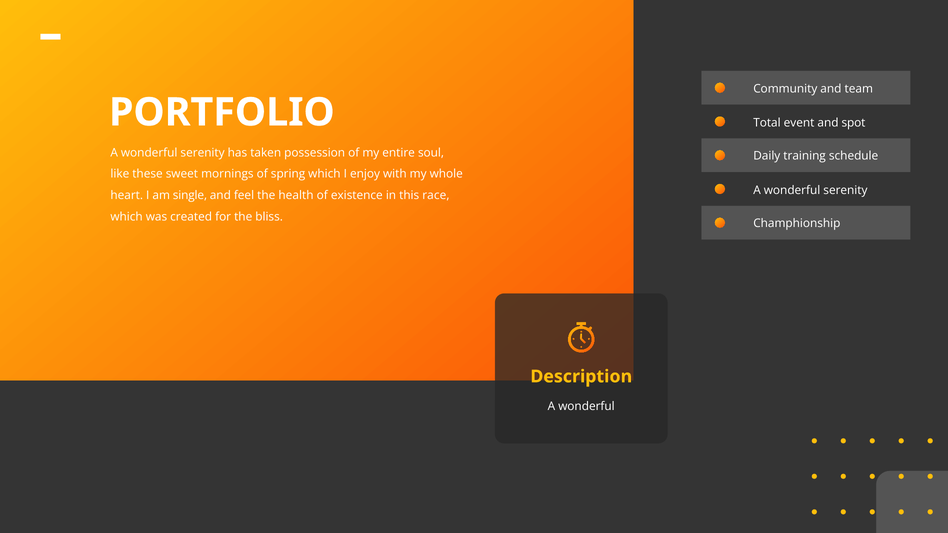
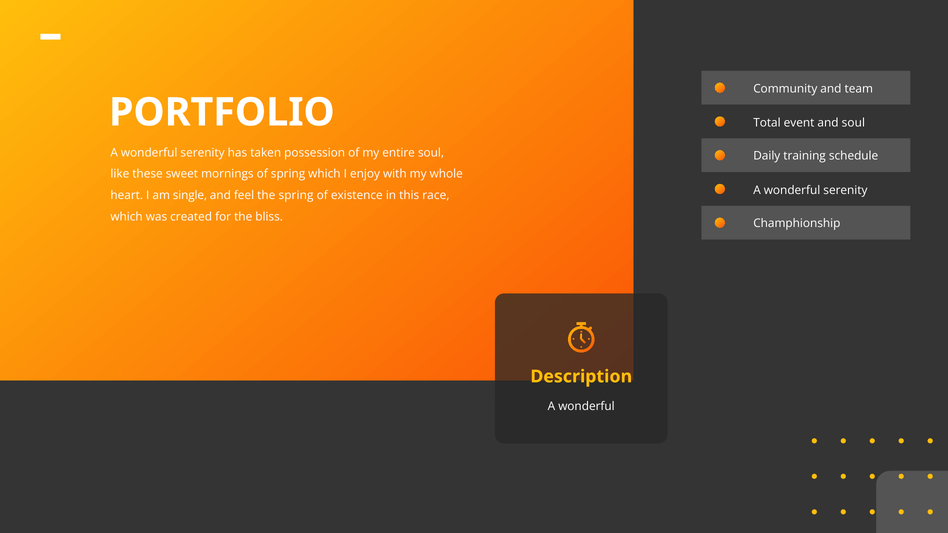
and spot: spot -> soul
the health: health -> spring
